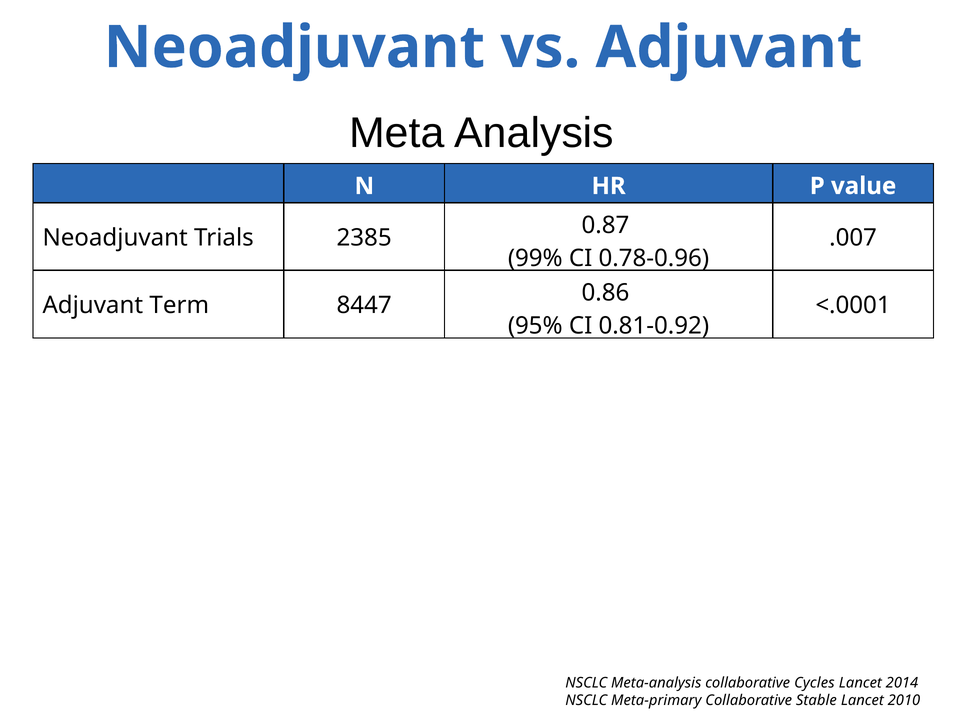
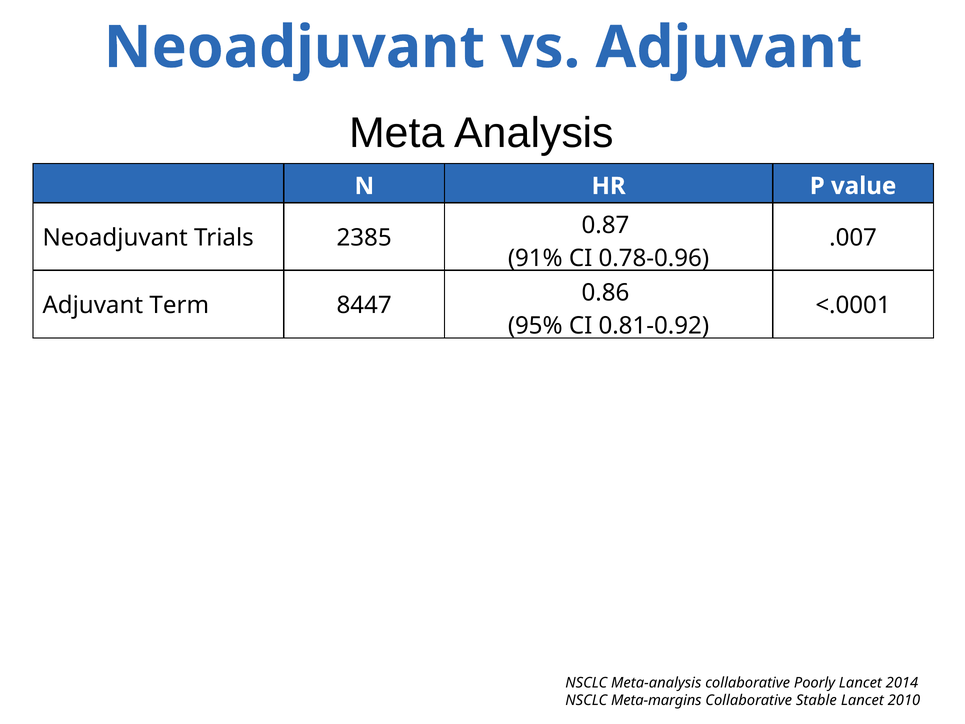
99%: 99% -> 91%
Cycles: Cycles -> Poorly
Meta-primary: Meta-primary -> Meta-margins
